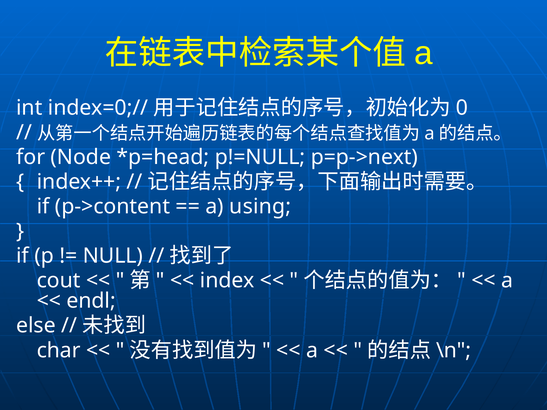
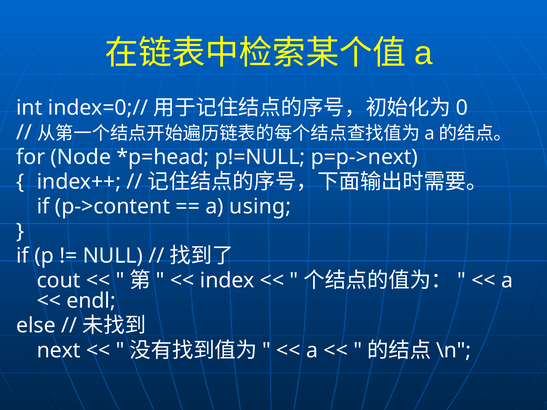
char: char -> next
